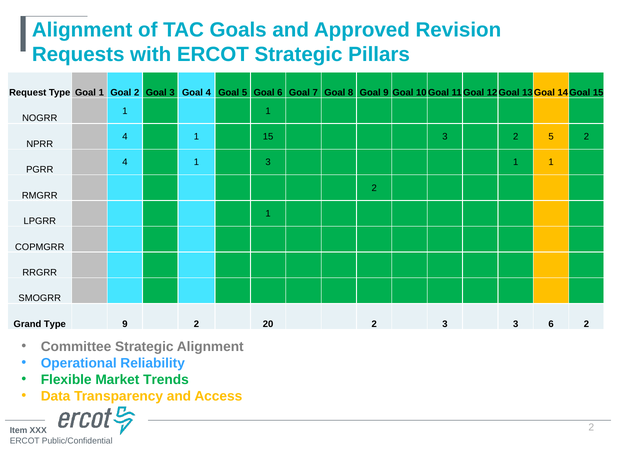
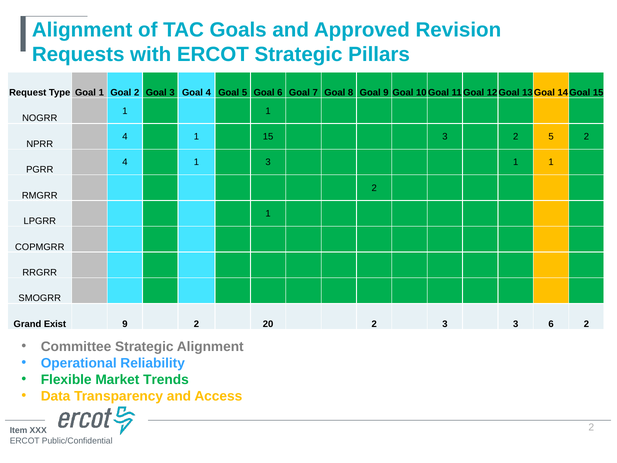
Grand Type: Type -> Exist
